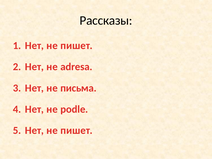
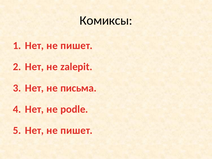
Рассказы: Рассказы -> Комиксы
adresa: adresa -> zalepit
